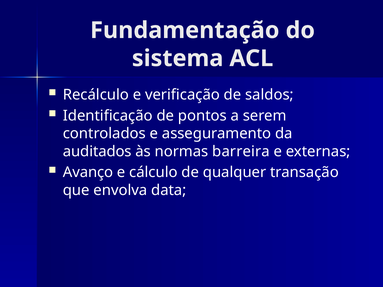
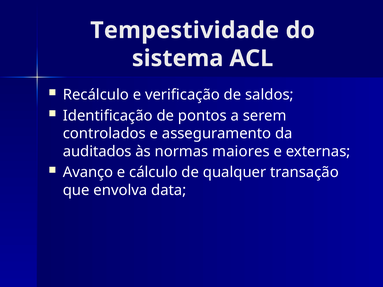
Fundamentação: Fundamentação -> Tempestividade
barreira: barreira -> maiores
